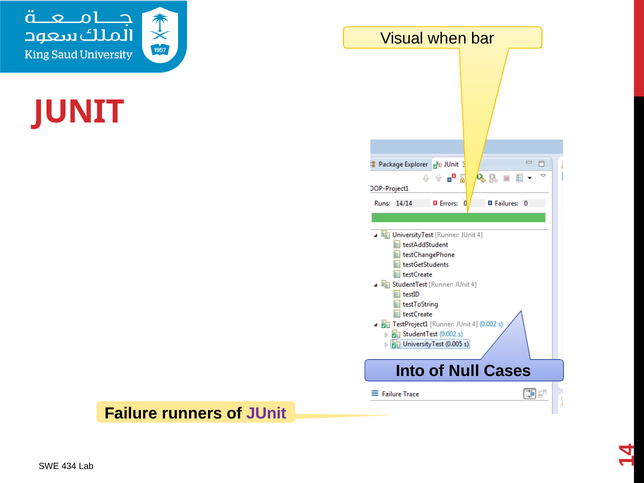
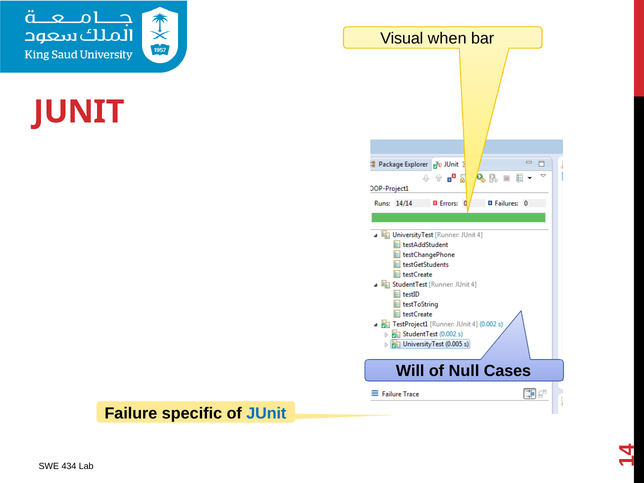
Into: Into -> Will
runners: runners -> specific
JUnit at (266, 414) colour: purple -> blue
